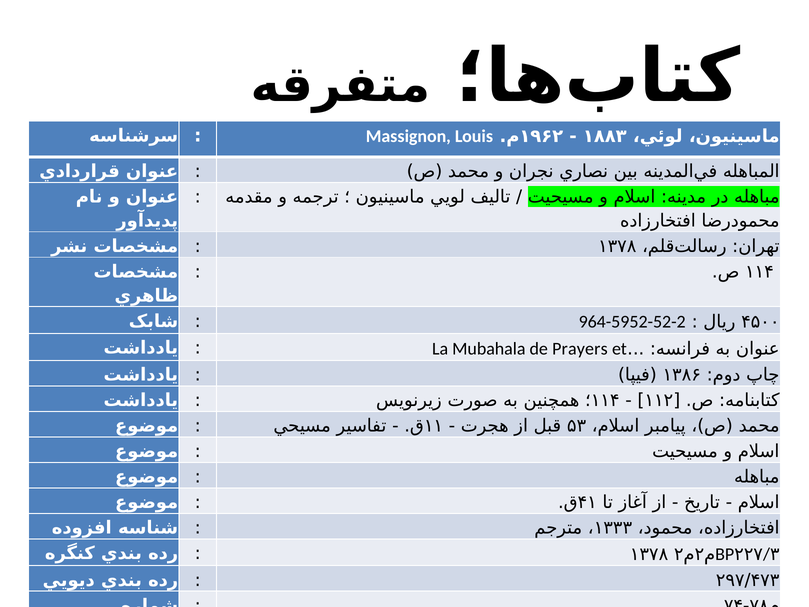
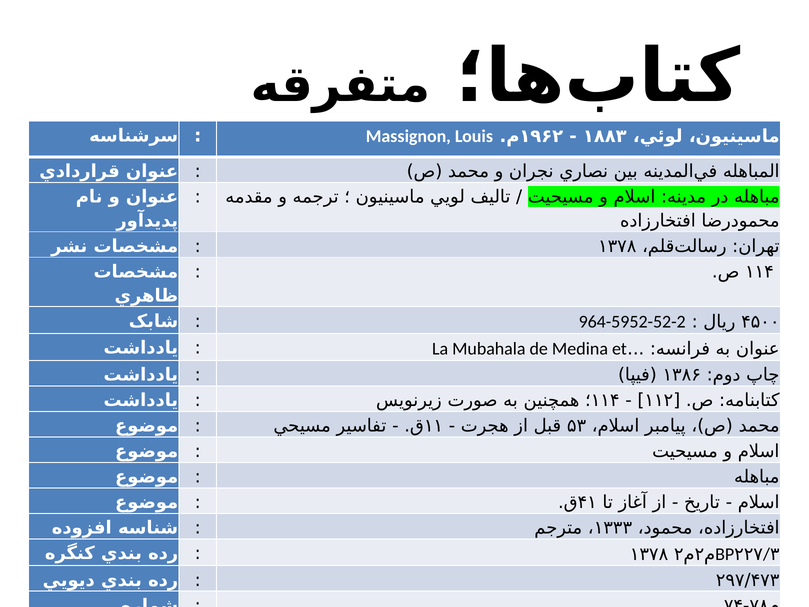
Prayers: Prayers -> Medina
